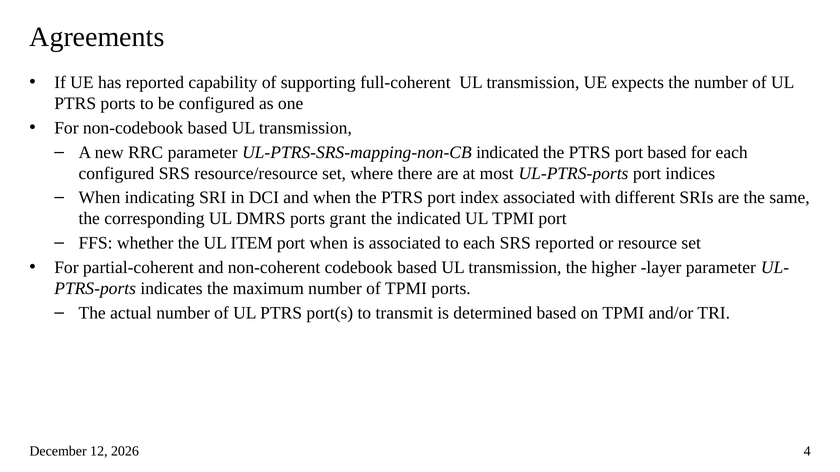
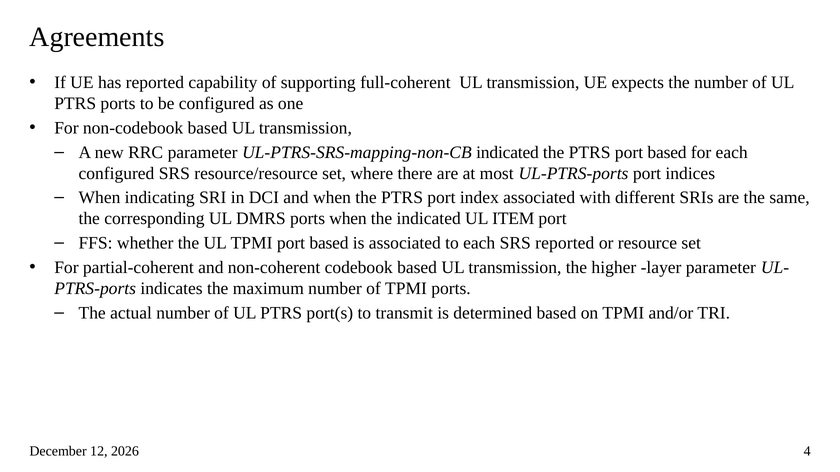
ports grant: grant -> when
UL TPMI: TPMI -> ITEM
UL ITEM: ITEM -> TPMI
when at (329, 243): when -> based
